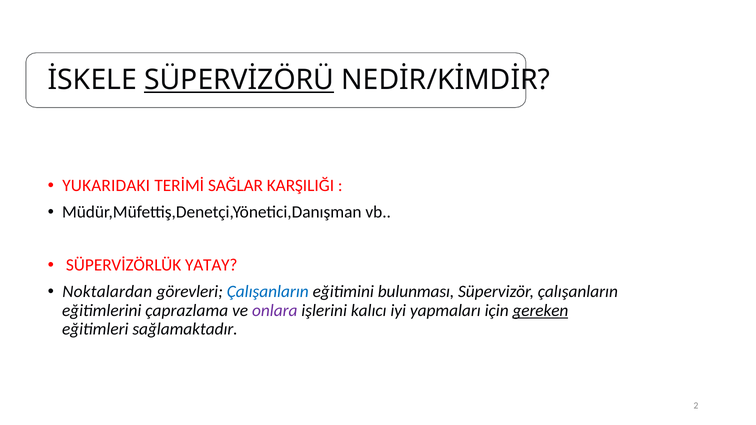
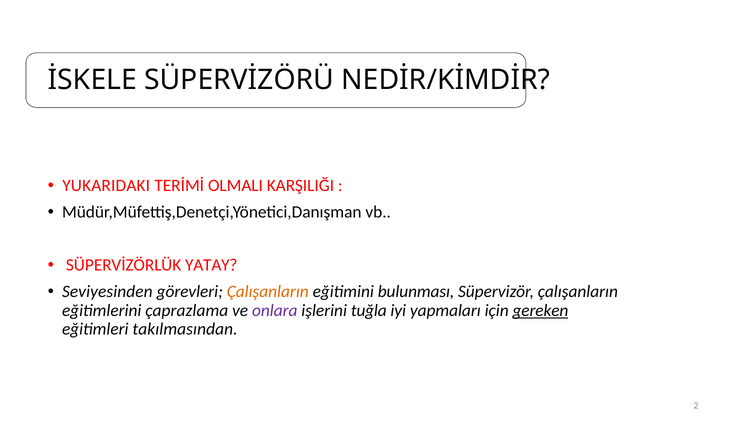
SÜPERVİZÖRÜ underline: present -> none
SAĞLAR: SAĞLAR -> OLMALI
Noktalardan: Noktalardan -> Seviyesinden
Çalışanların at (268, 292) colour: blue -> orange
kalıcı: kalıcı -> tuğla
sağlamaktadır: sağlamaktadır -> takılmasından
